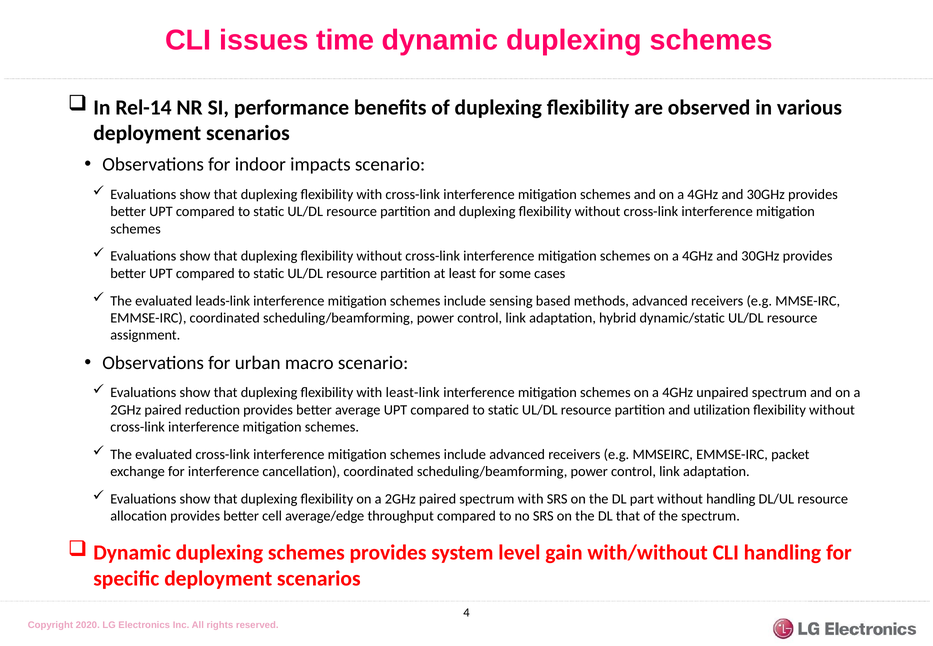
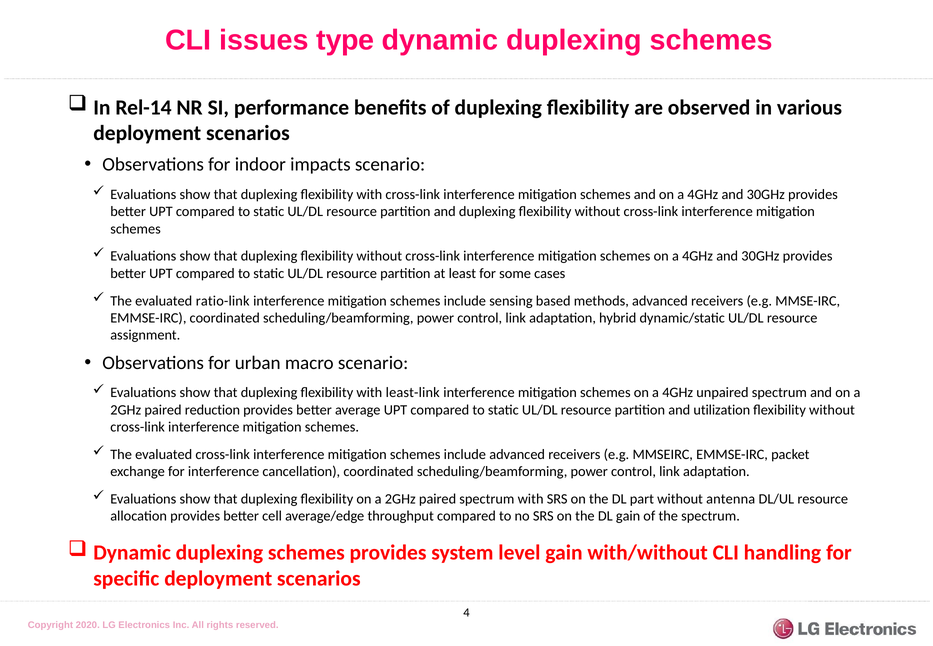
time: time -> type
leads-link: leads-link -> ratio-link
without handling: handling -> antenna
DL that: that -> gain
